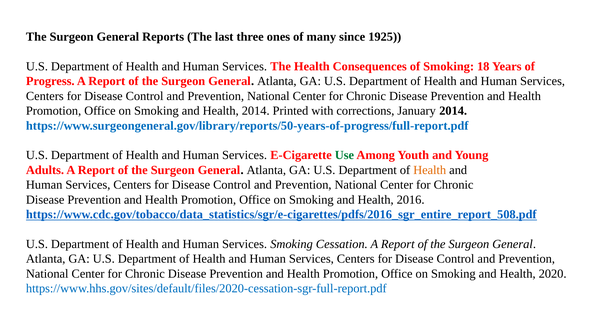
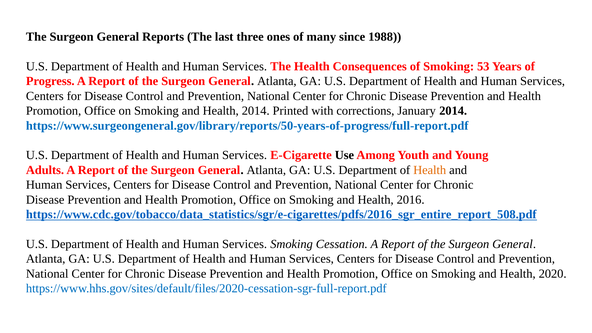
1925: 1925 -> 1988
18: 18 -> 53
Use colour: green -> black
